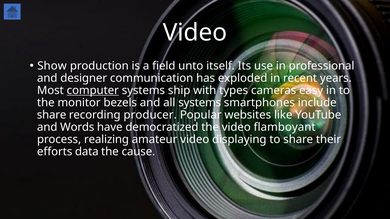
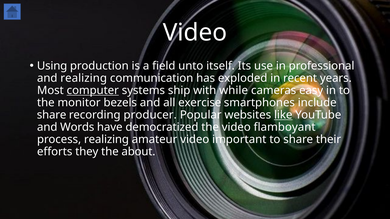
Show: Show -> Using
and designer: designer -> realizing
types: types -> while
all systems: systems -> exercise
like underline: none -> present
displaying: displaying -> important
data: data -> they
cause: cause -> about
